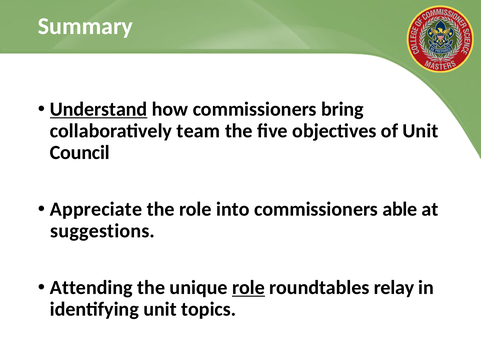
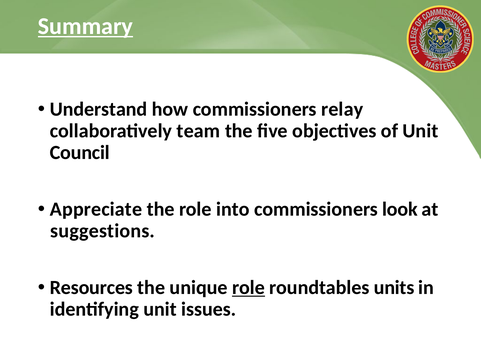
Summary underline: none -> present
Understand underline: present -> none
bring: bring -> relay
able: able -> look
Attending: Attending -> Resources
relay: relay -> units
topics: topics -> issues
